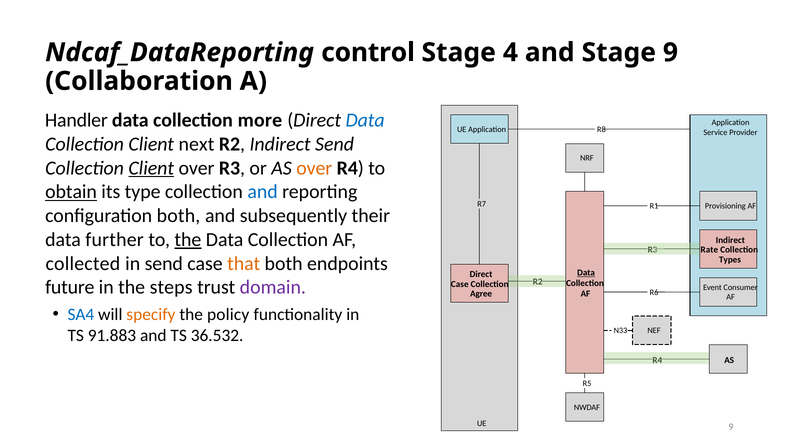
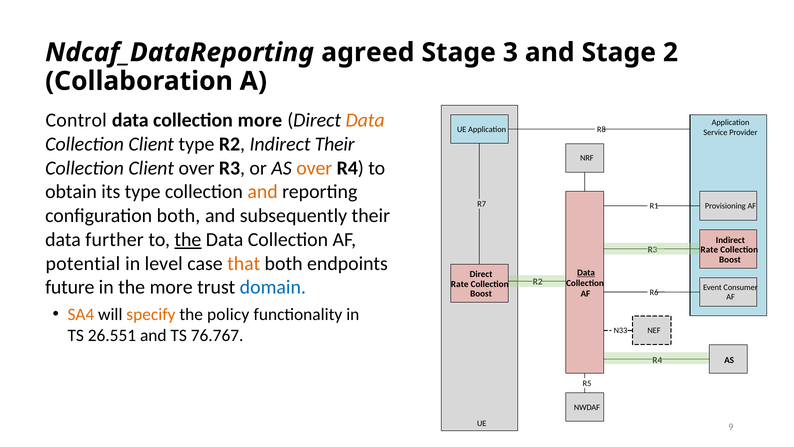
control: control -> agreed
4: 4 -> 3
Stage 9: 9 -> 2
Handler: Handler -> Control
Data at (365, 120) colour: blue -> orange
Client next: next -> type
Indirect Send: Send -> Their
Client at (151, 168) underline: present -> none
obtain underline: present -> none
and at (263, 192) colour: blue -> orange
collected: collected -> potential
in send: send -> level
Types at (730, 259): Types -> Boost
the steps: steps -> more
domain colour: purple -> blue
Case at (460, 284): Case -> Rate
Agree at (481, 294): Agree -> Boost
SA4 colour: blue -> orange
91.883: 91.883 -> 26.551
36.532: 36.532 -> 76.767
